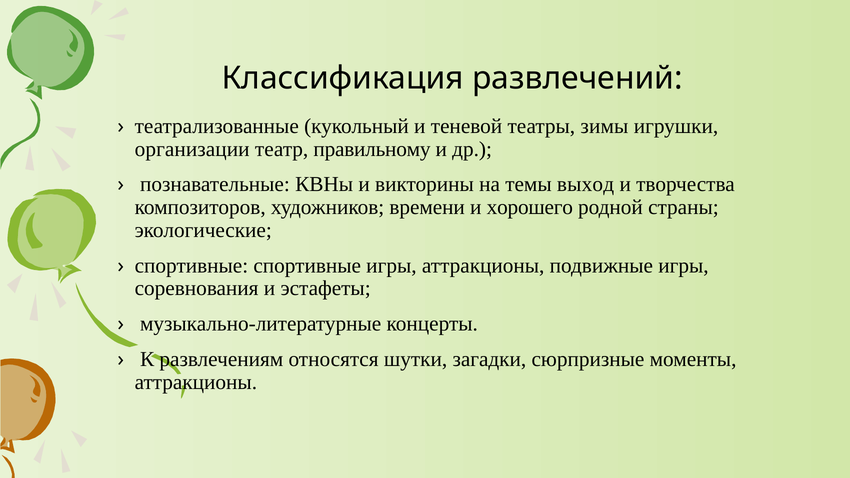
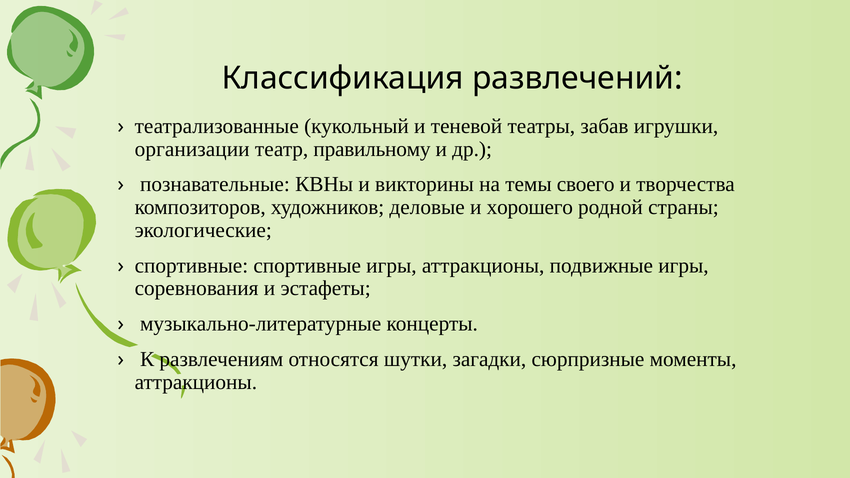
зимы: зимы -> забав
выход: выход -> своего
времени: времени -> деловые
